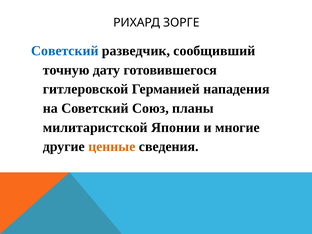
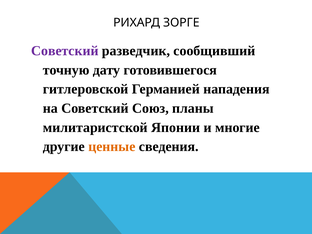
Советский at (65, 51) colour: blue -> purple
